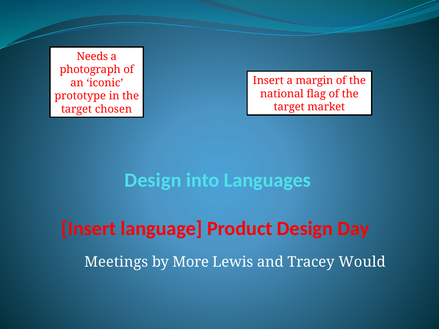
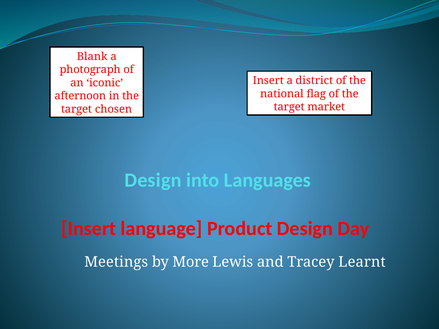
Needs: Needs -> Blank
margin: margin -> district
prototype: prototype -> afternoon
Would: Would -> Learnt
